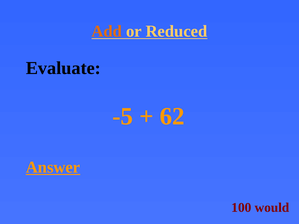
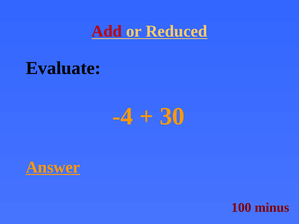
Add colour: orange -> red
-5: -5 -> -4
62: 62 -> 30
would: would -> minus
